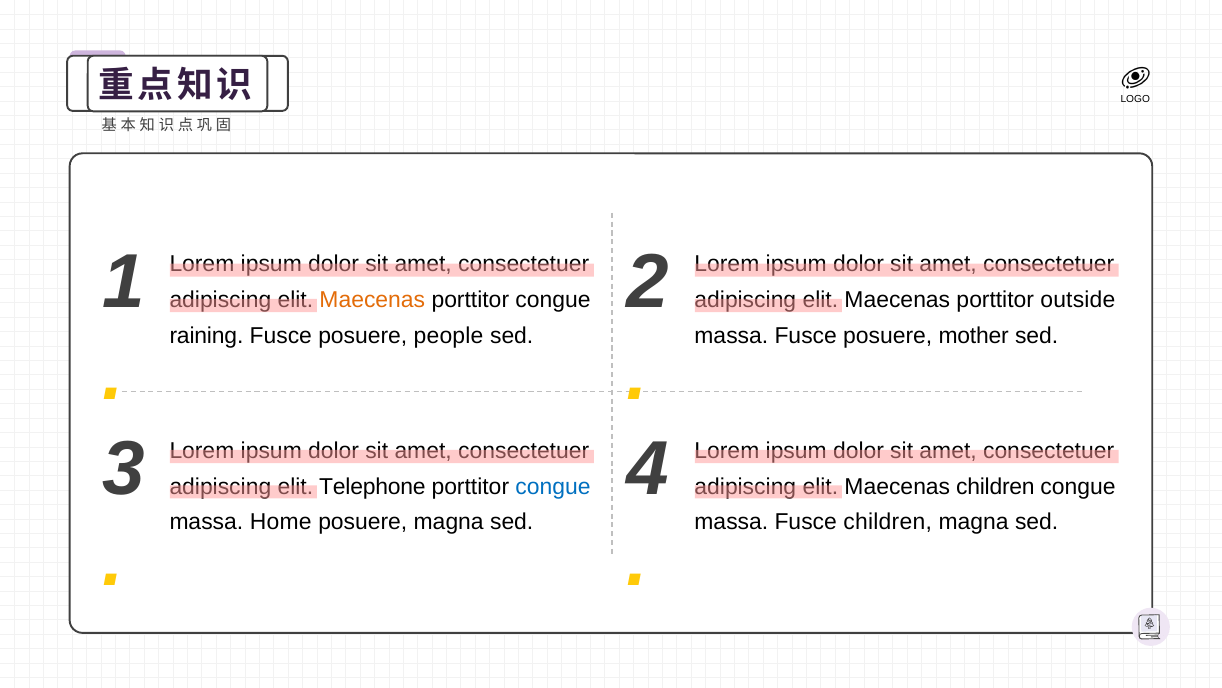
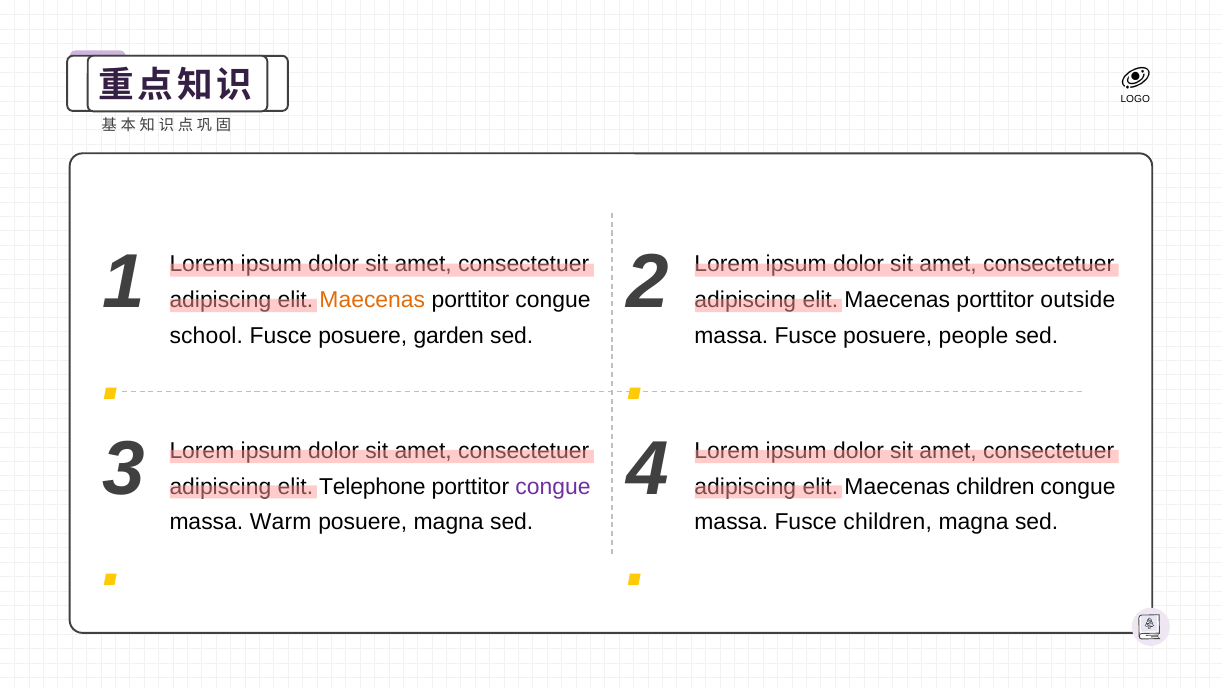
raining: raining -> school
people: people -> garden
mother: mother -> people
congue at (553, 486) colour: blue -> purple
Home: Home -> Warm
